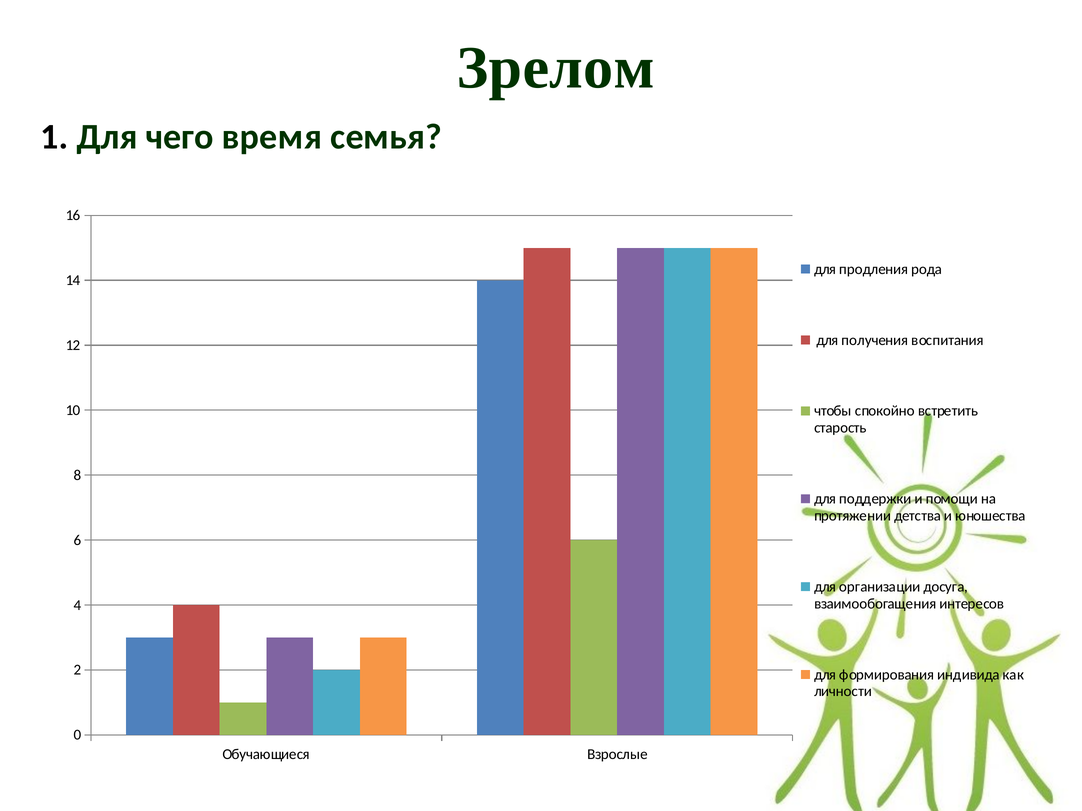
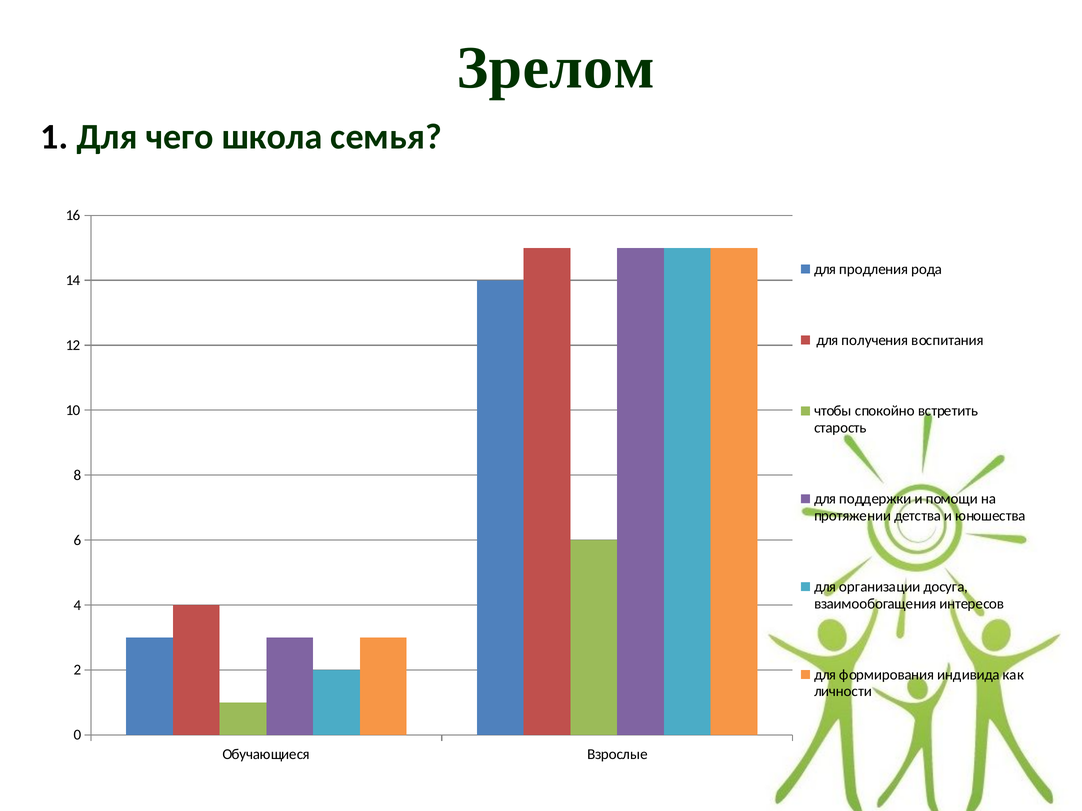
время: время -> школа
